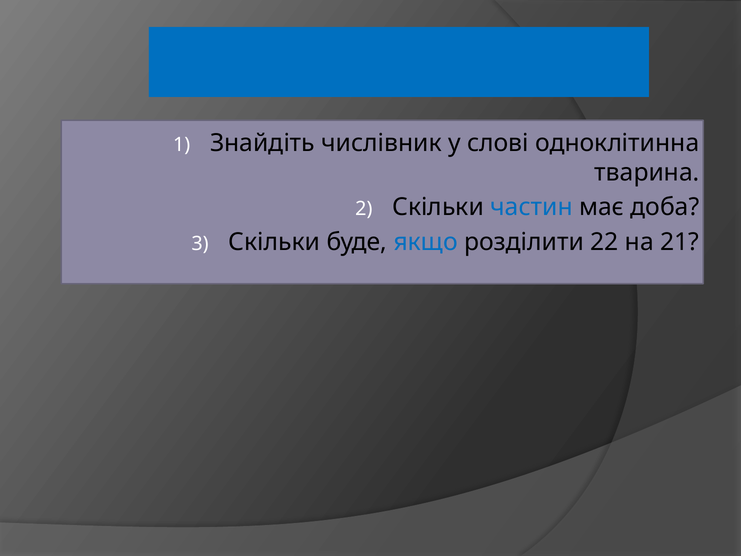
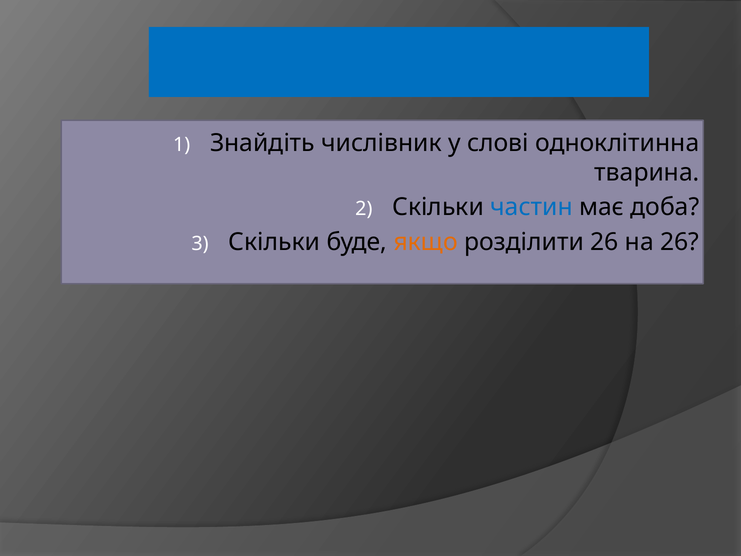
якщо colour: blue -> orange
розділити 22: 22 -> 26
на 21: 21 -> 26
